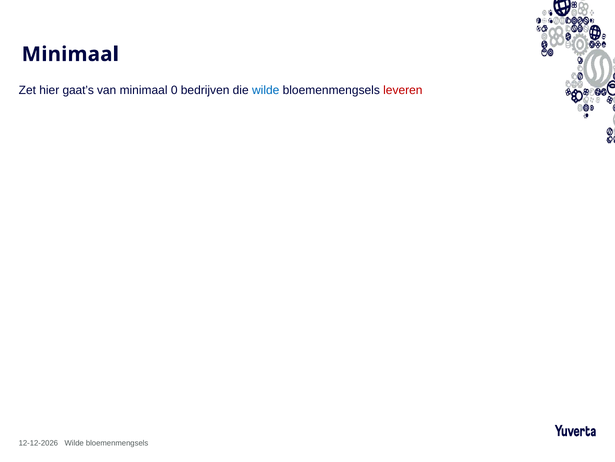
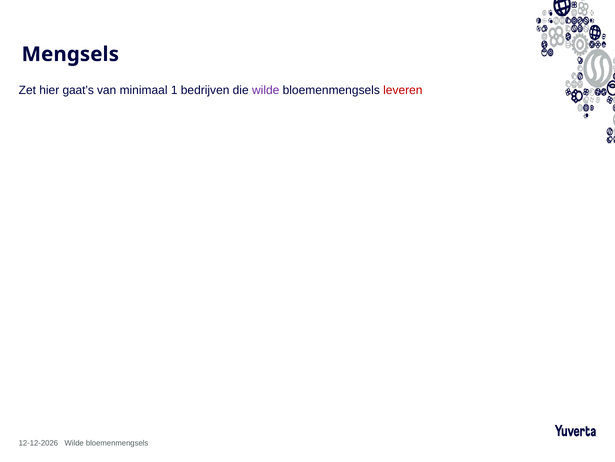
Minimaal at (70, 54): Minimaal -> Mengsels
0: 0 -> 1
wilde at (266, 90) colour: blue -> purple
